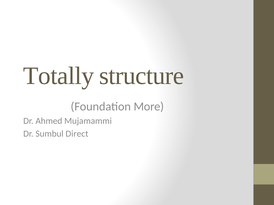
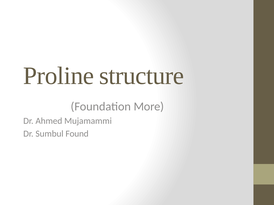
Totally: Totally -> Proline
Direct: Direct -> Found
